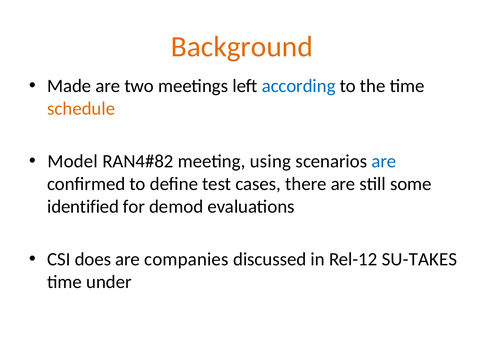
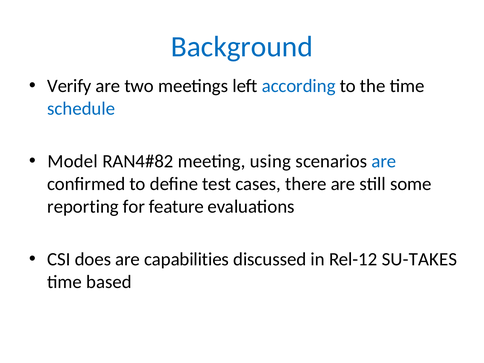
Background colour: orange -> blue
Made: Made -> Verify
schedule colour: orange -> blue
identified: identified -> reporting
demod: demod -> feature
companies: companies -> capabilities
under: under -> based
